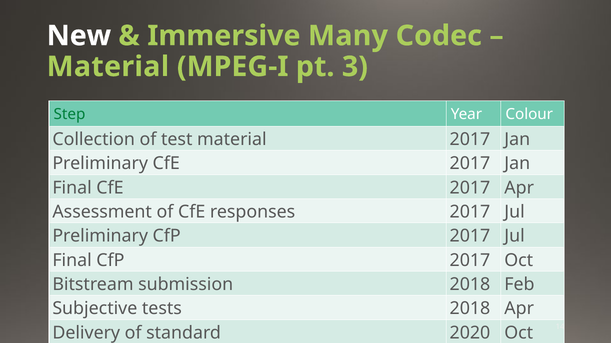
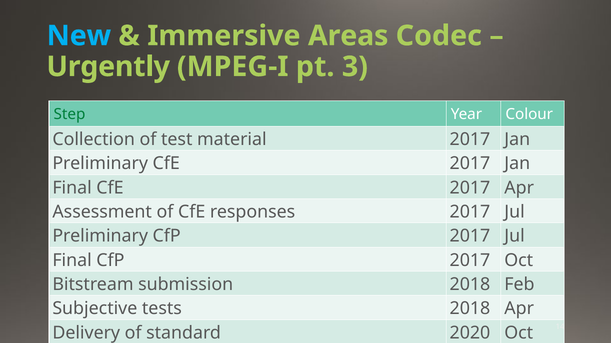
New colour: white -> light blue
Many: Many -> Areas
Material at (108, 67): Material -> Urgently
